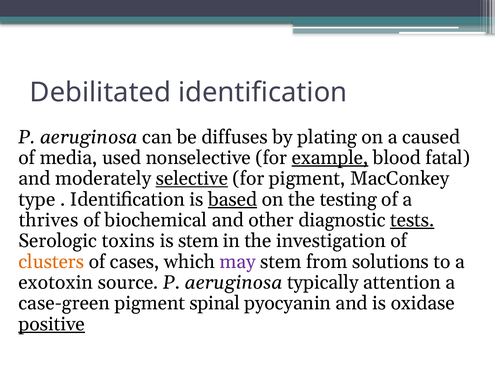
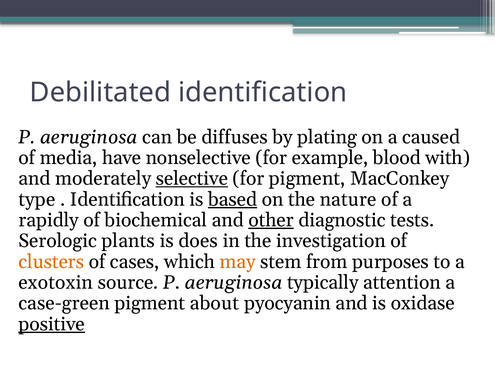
used: used -> have
example underline: present -> none
fatal: fatal -> with
testing: testing -> nature
thrives: thrives -> rapidly
other underline: none -> present
tests underline: present -> none
toxins: toxins -> plants
is stem: stem -> does
may colour: purple -> orange
solutions: solutions -> purposes
spinal: spinal -> about
